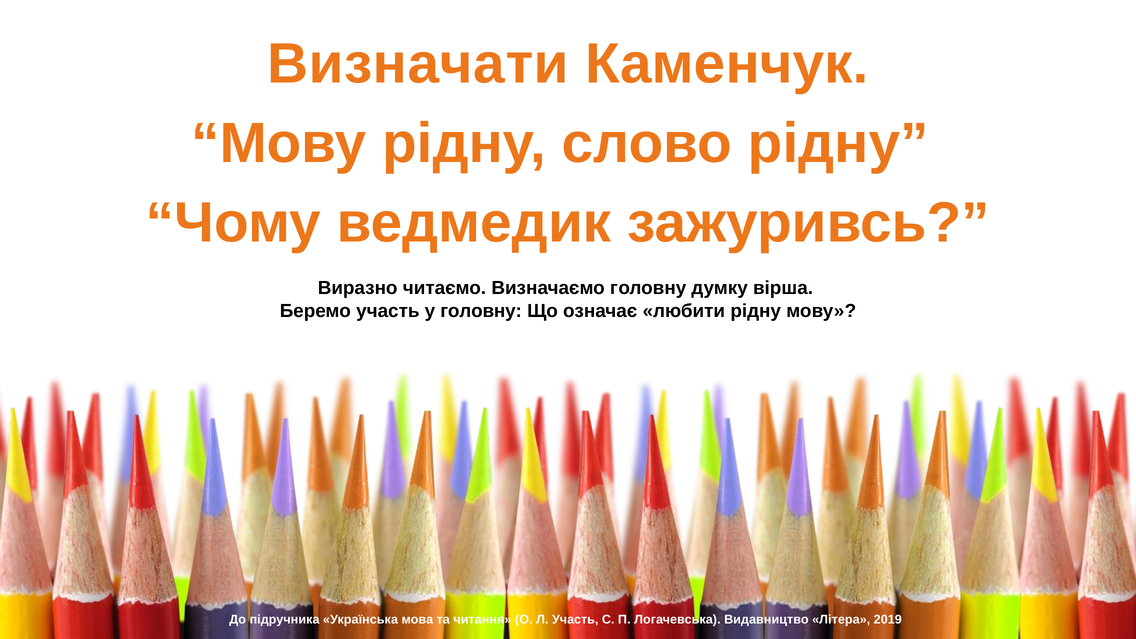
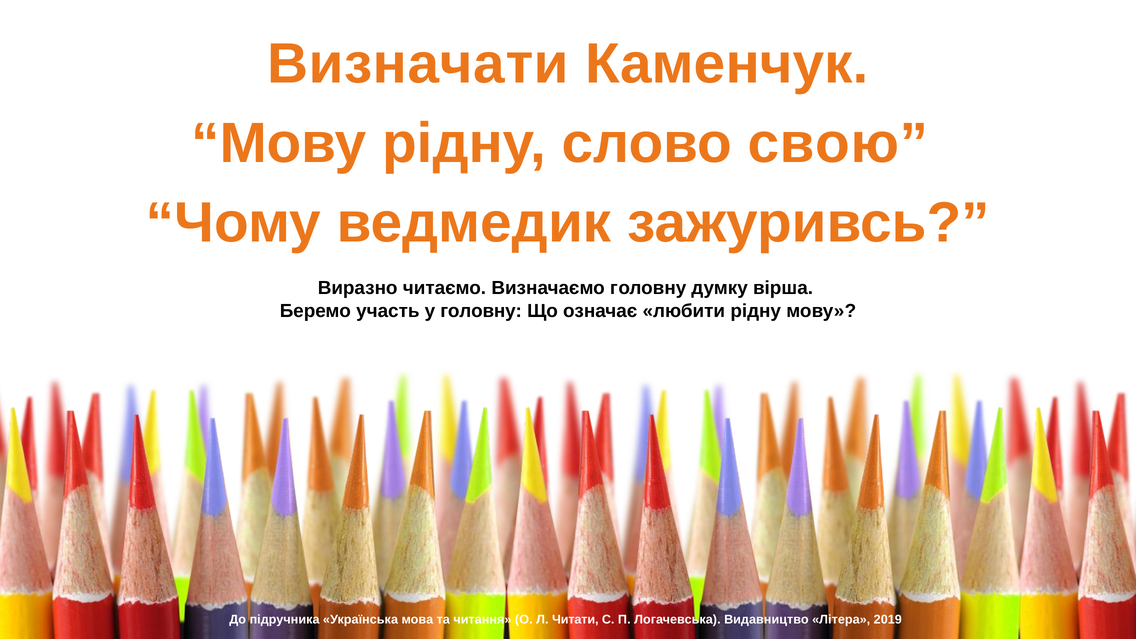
слово рідну: рідну -> свою
Л Участь: Участь -> Читати
